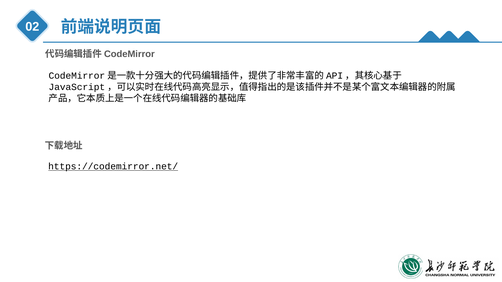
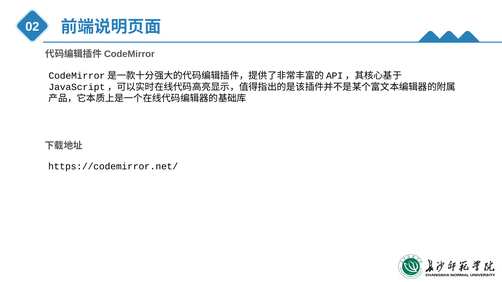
https://codemirror.net/ underline: present -> none
